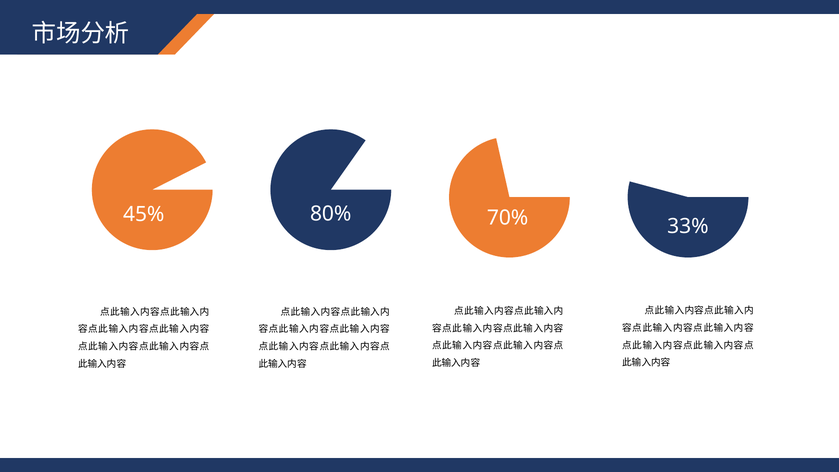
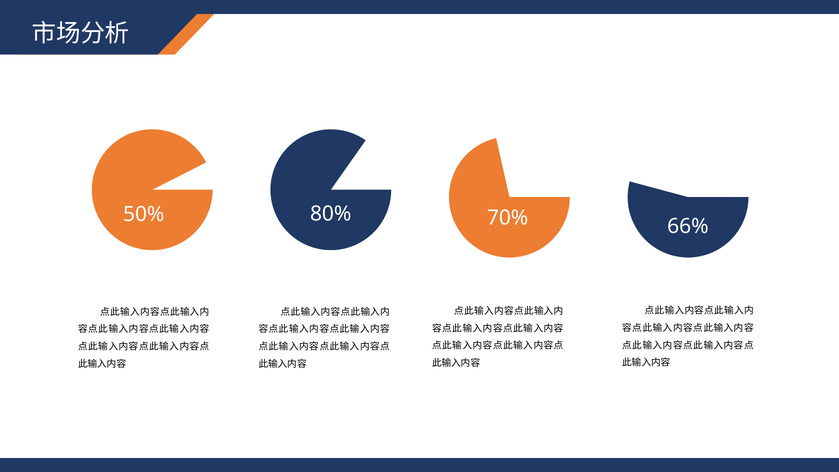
45%: 45% -> 50%
33%: 33% -> 66%
